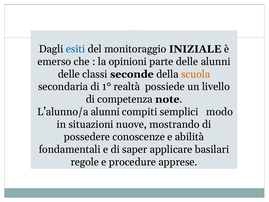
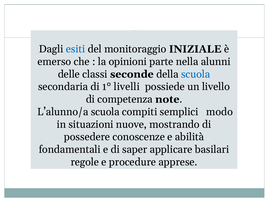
parte delle: delle -> nella
scuola at (196, 74) colour: orange -> blue
realtà: realtà -> livelli
L’alunno/a alunni: alunni -> scuola
